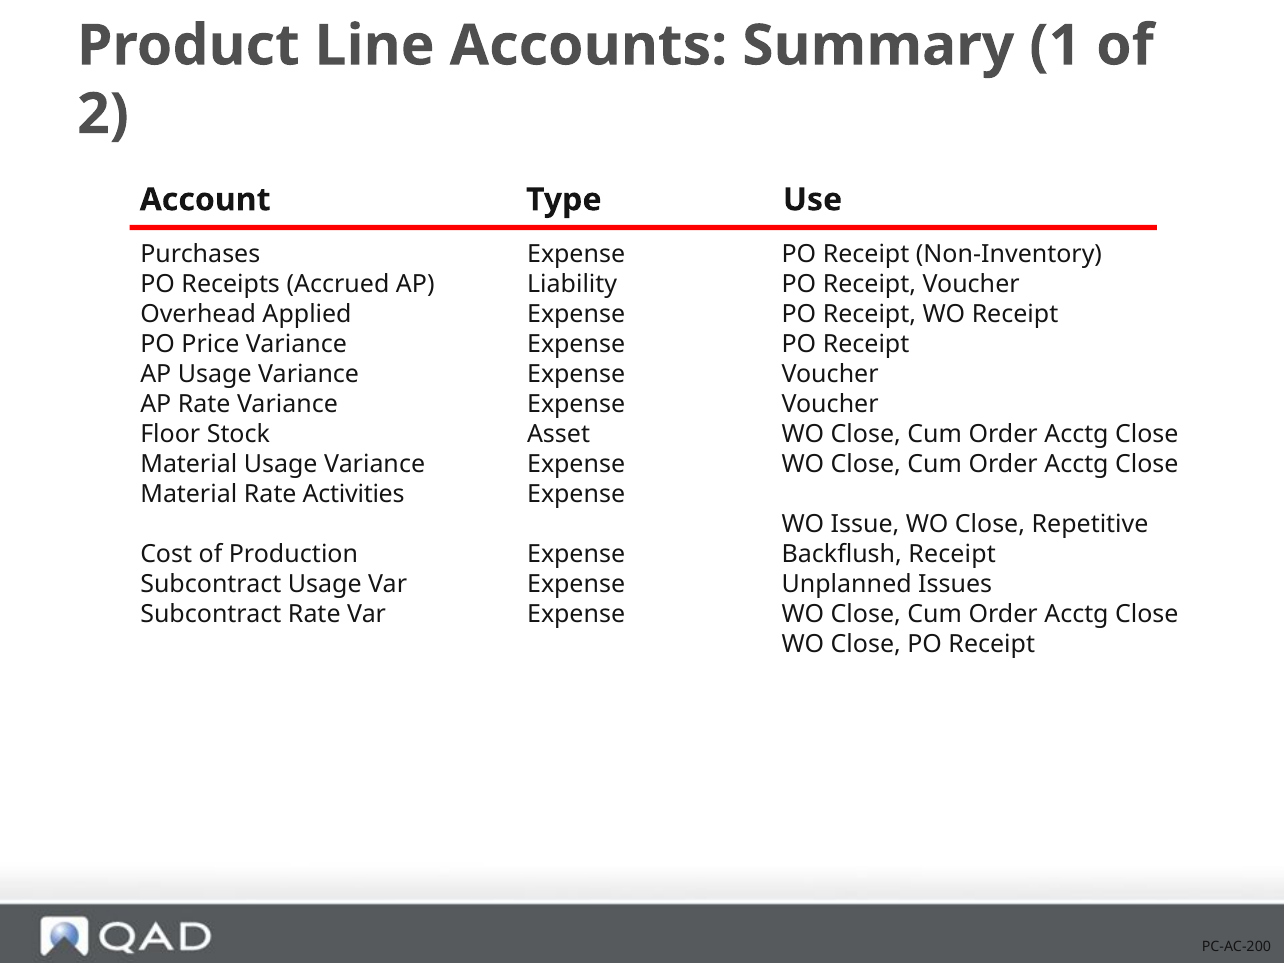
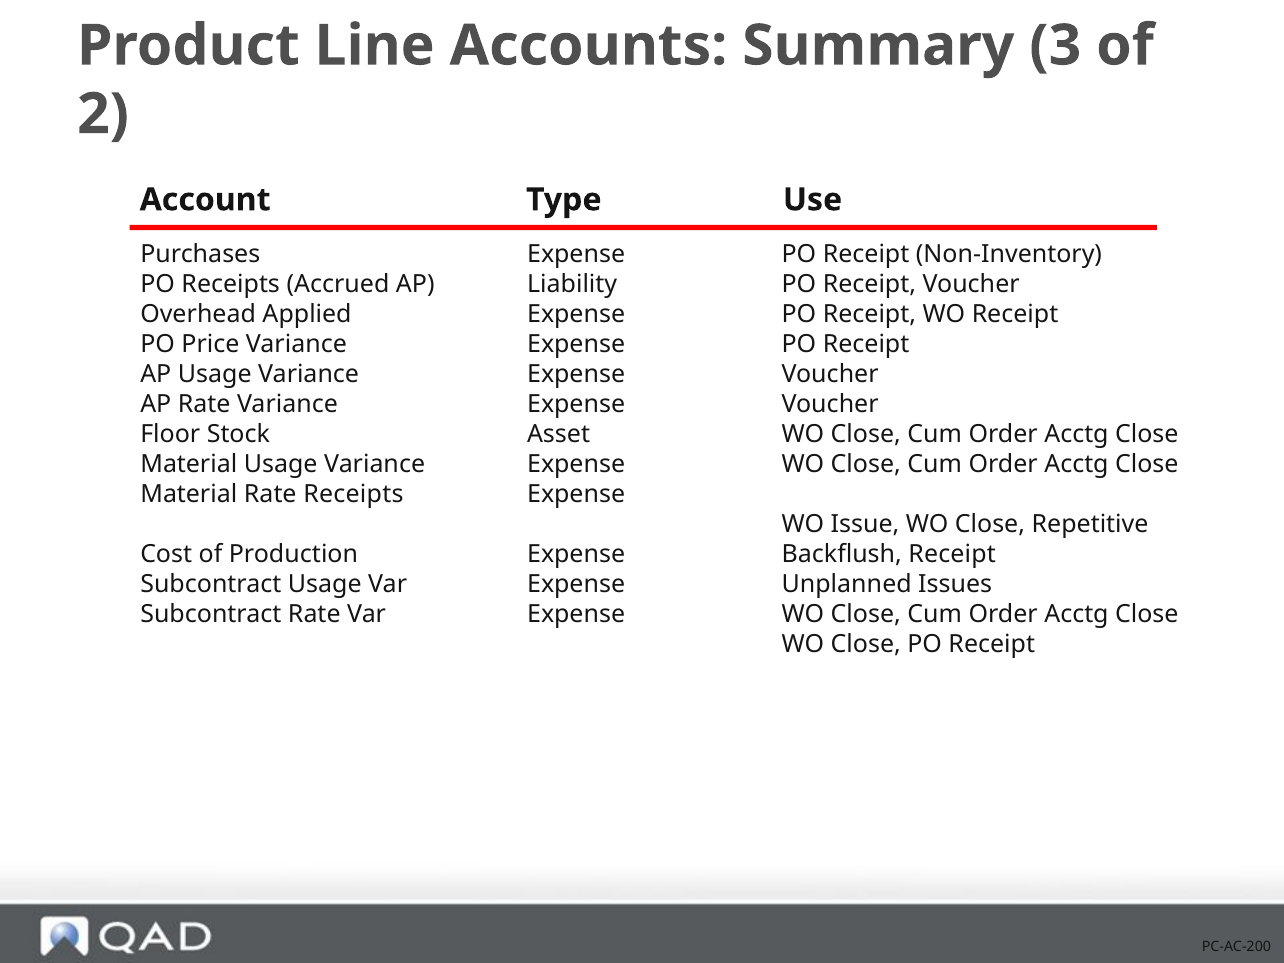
1: 1 -> 3
Rate Activities: Activities -> Receipts
